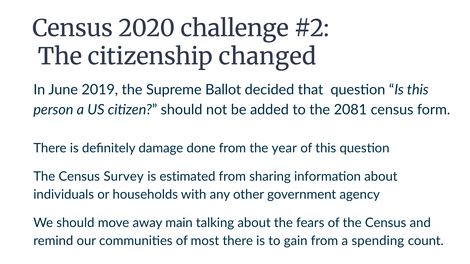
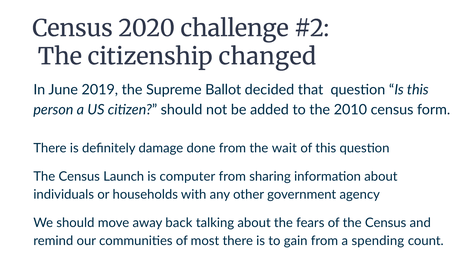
2081: 2081 -> 2010
year: year -> wait
Survey: Survey -> Launch
estimated: estimated -> computer
main: main -> back
